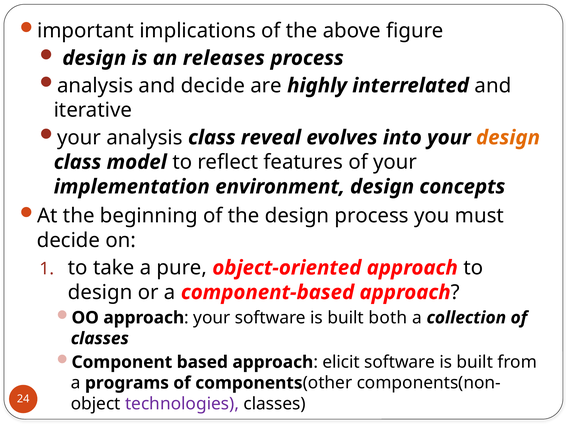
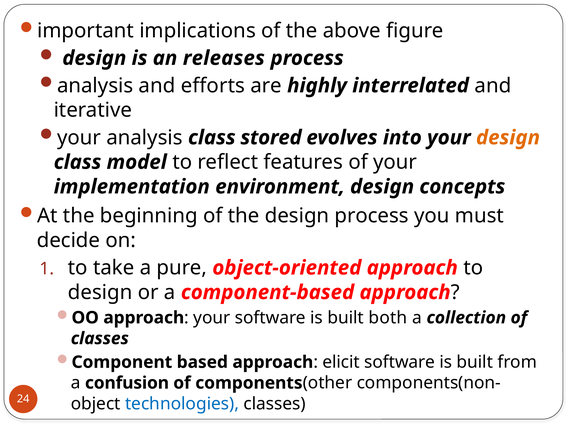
and decide: decide -> efforts
reveal: reveal -> stored
programs: programs -> confusion
technologies colour: purple -> blue
